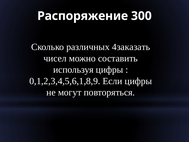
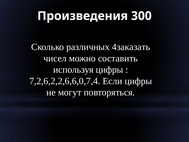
Распоряжение: Распоряжение -> Произведения
0,1,2,3,4,5,6,1,8,9: 0,1,2,3,4,5,6,1,8,9 -> 7,2,6,2,2,6,6,0,7,4
